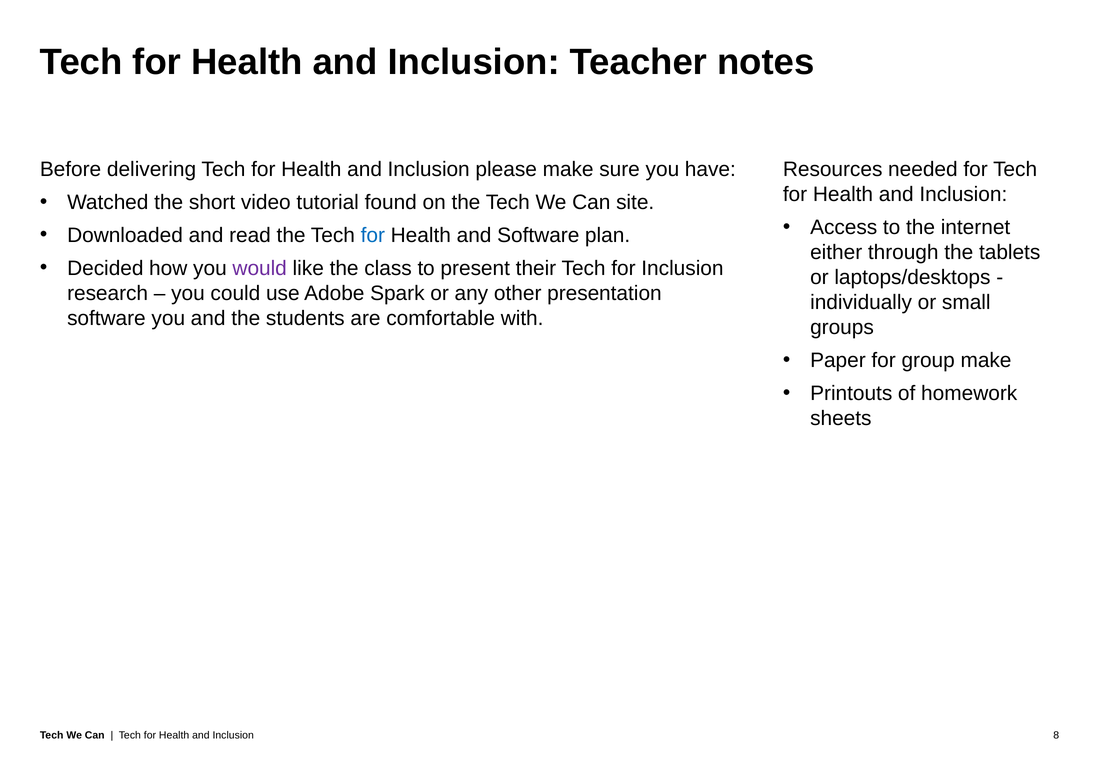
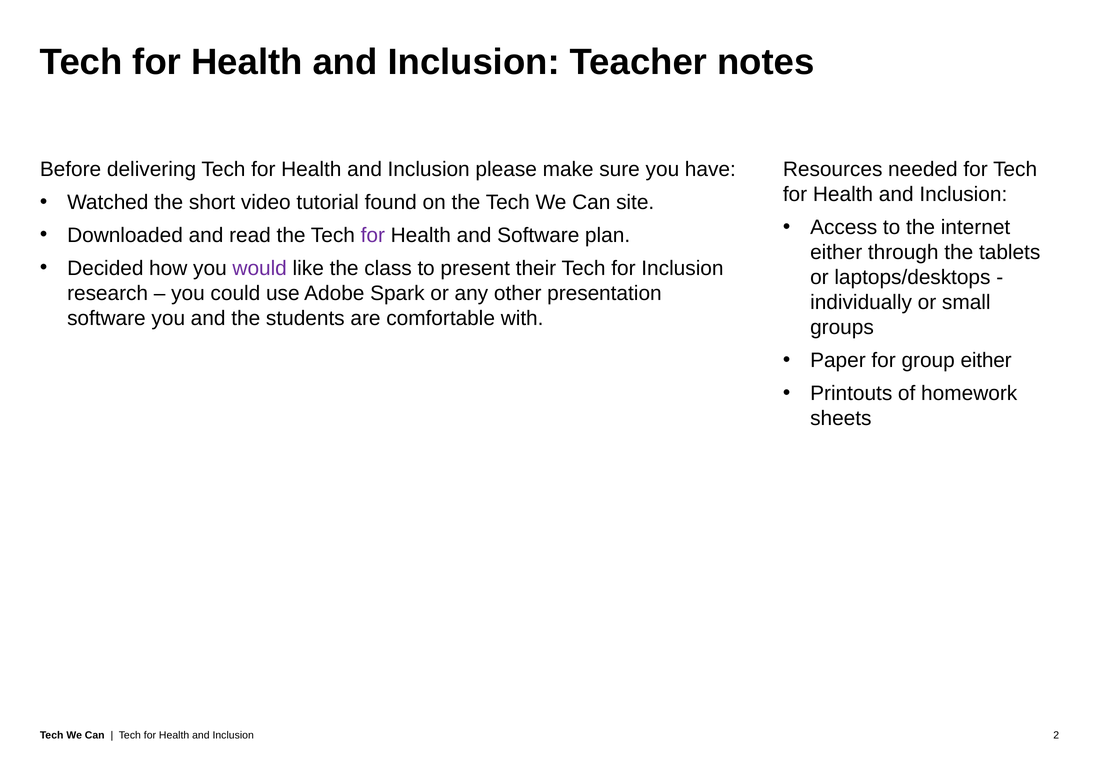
for at (373, 235) colour: blue -> purple
group make: make -> either
8: 8 -> 2
